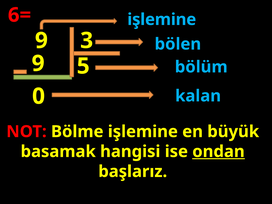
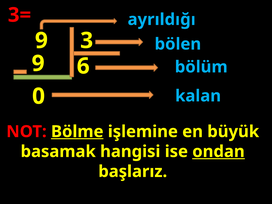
6=: 6= -> 3=
işlemine at (162, 19): işlemine -> ayrıldığı
5: 5 -> 6
Bölme underline: none -> present
